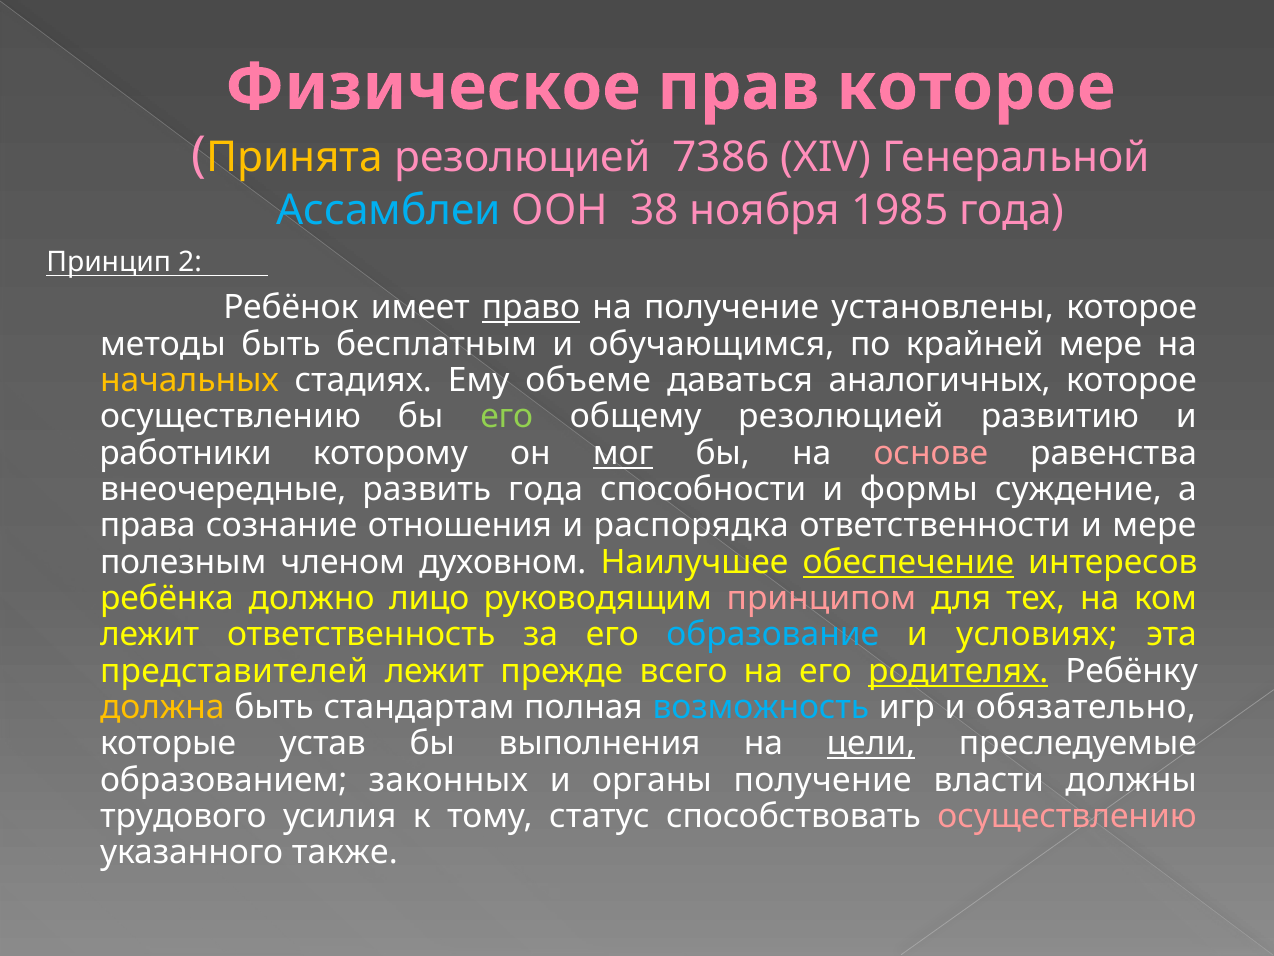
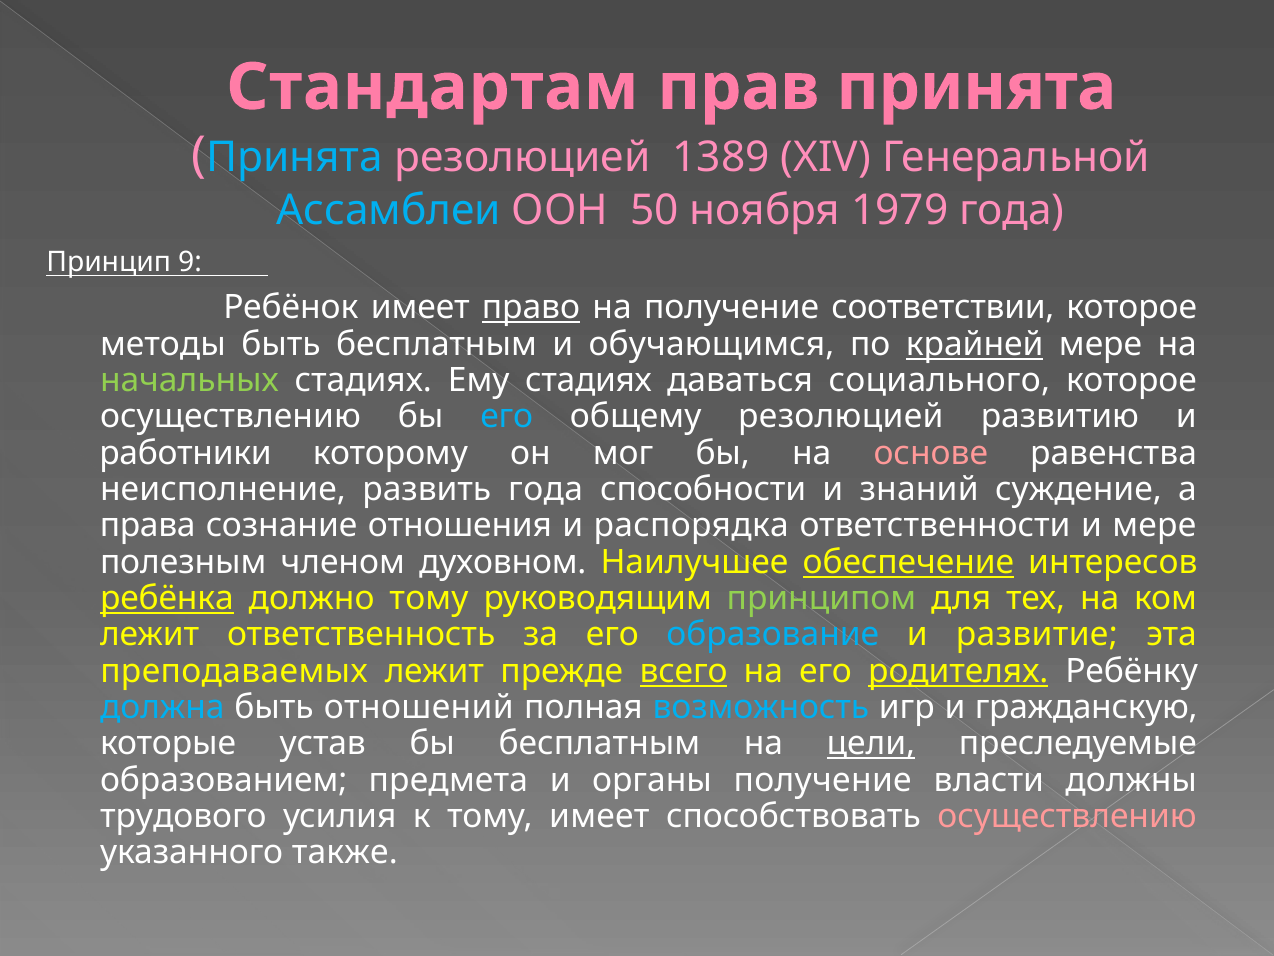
Физическое: Физическое -> Стандартам
прав которое: которое -> принята
Принята at (295, 158) colour: yellow -> light blue
7386: 7386 -> 1389
38: 38 -> 50
1985: 1985 -> 1979
2: 2 -> 9
установлены: установлены -> соответствии
крайней underline: none -> present
начальных colour: yellow -> light green
Ему объеме: объеме -> стадиях
аналогичных: аналогичных -> социального
его at (507, 417) colour: light green -> light blue
мог underline: present -> none
внеочередные: внеочередные -> неисполнение
формы: формы -> знаний
ребёнка underline: none -> present
должно лицо: лицо -> тому
принципом colour: pink -> light green
условиях: условиях -> развитие
представителей: представителей -> преподаваемых
всего underline: none -> present
должна colour: yellow -> light blue
стандартам: стандартам -> отношений
обязательно: обязательно -> гражданскую
бы выполнения: выполнения -> бесплатным
законных: законных -> предмета
тому статус: статус -> имеет
